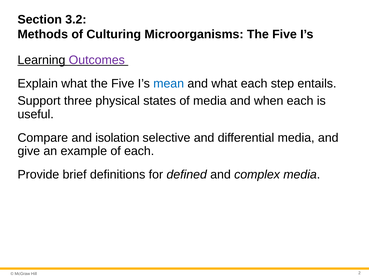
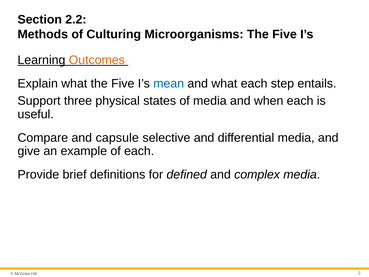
3.2: 3.2 -> 2.2
Outcomes colour: purple -> orange
isolation: isolation -> capsule
